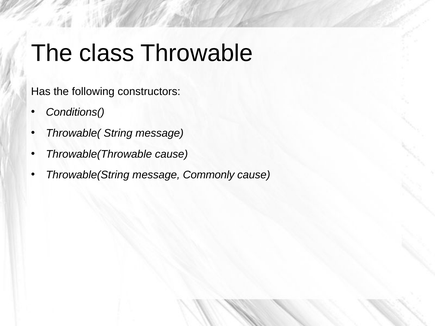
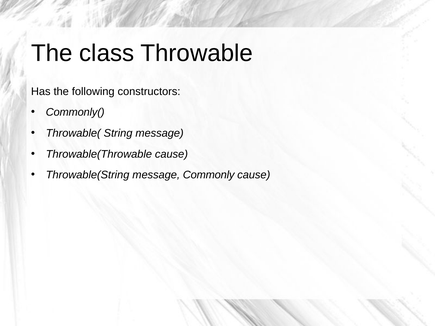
Conditions(: Conditions( -> Commonly(
